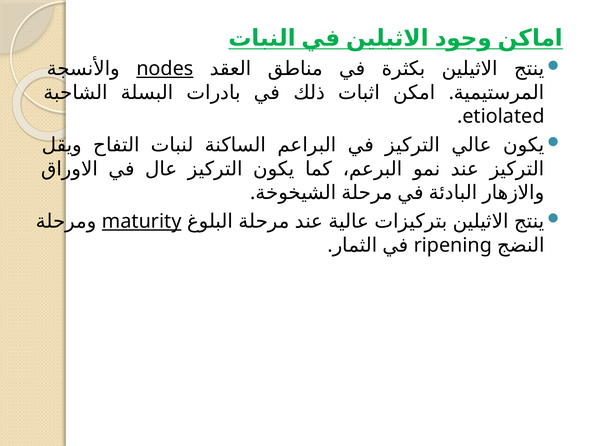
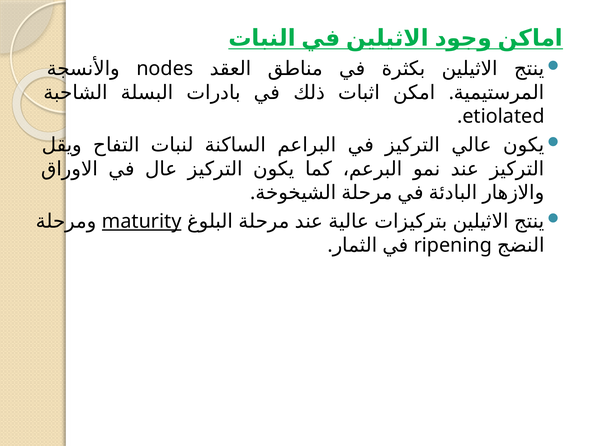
nodes underline: present -> none
